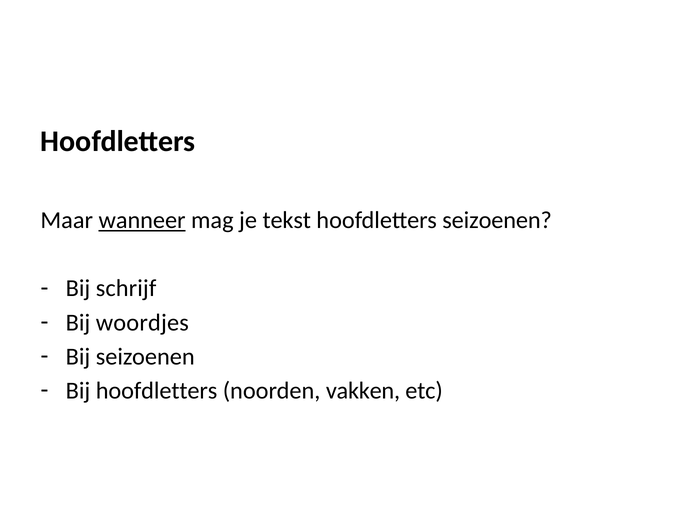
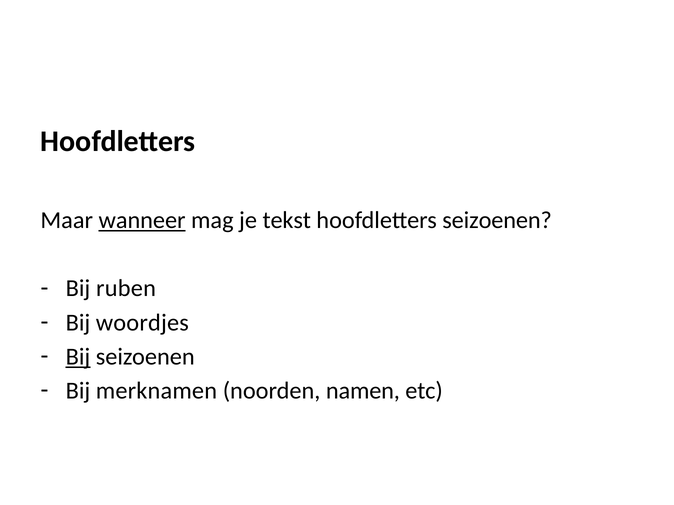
schrijf: schrijf -> ruben
Bij at (78, 357) underline: none -> present
Bij hoofdletters: hoofdletters -> merknamen
vakken: vakken -> namen
